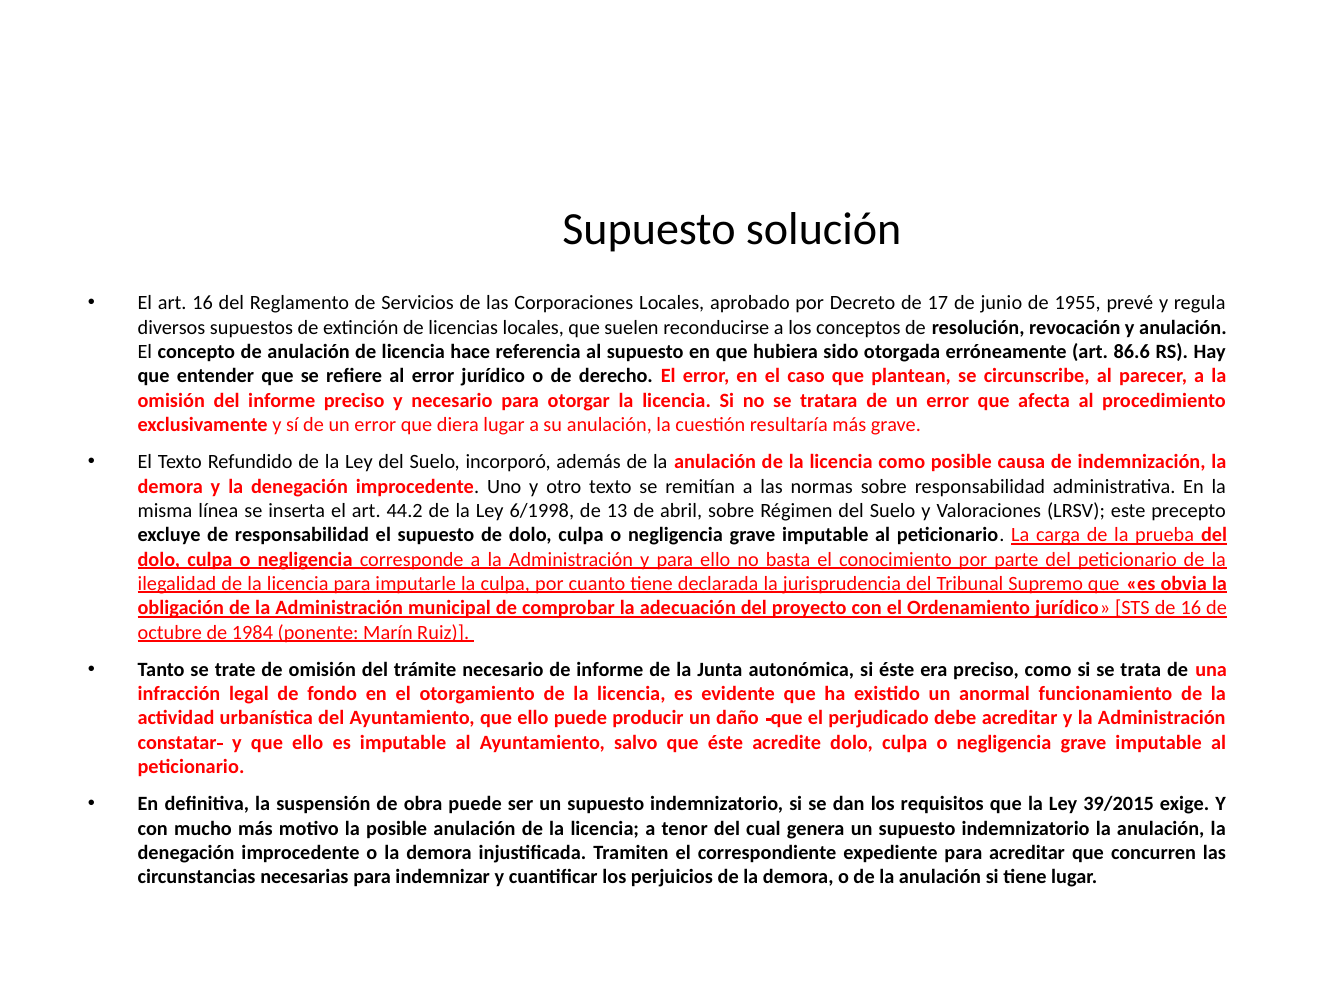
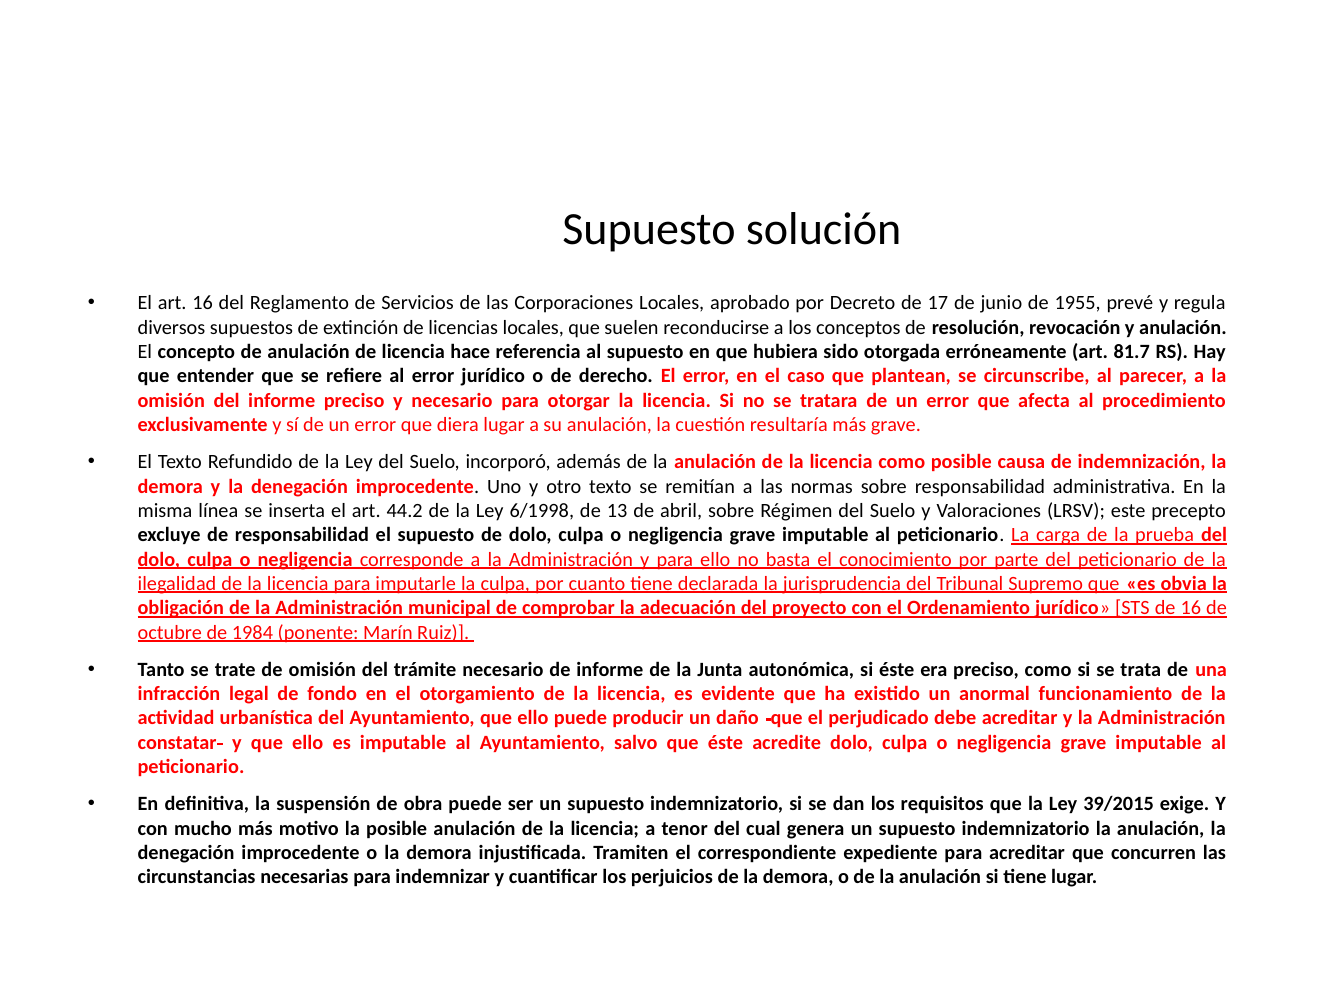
86.6: 86.6 -> 81.7
